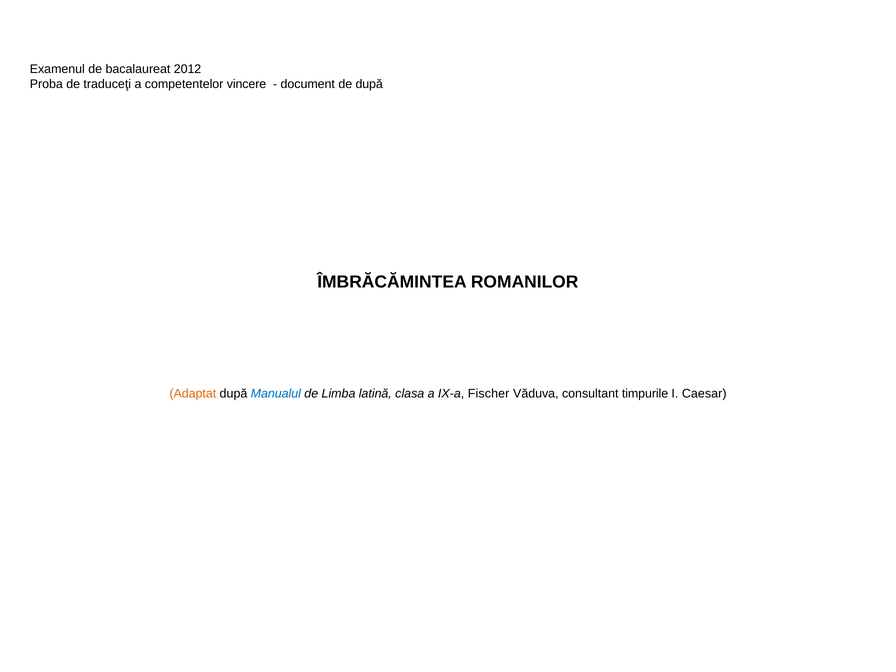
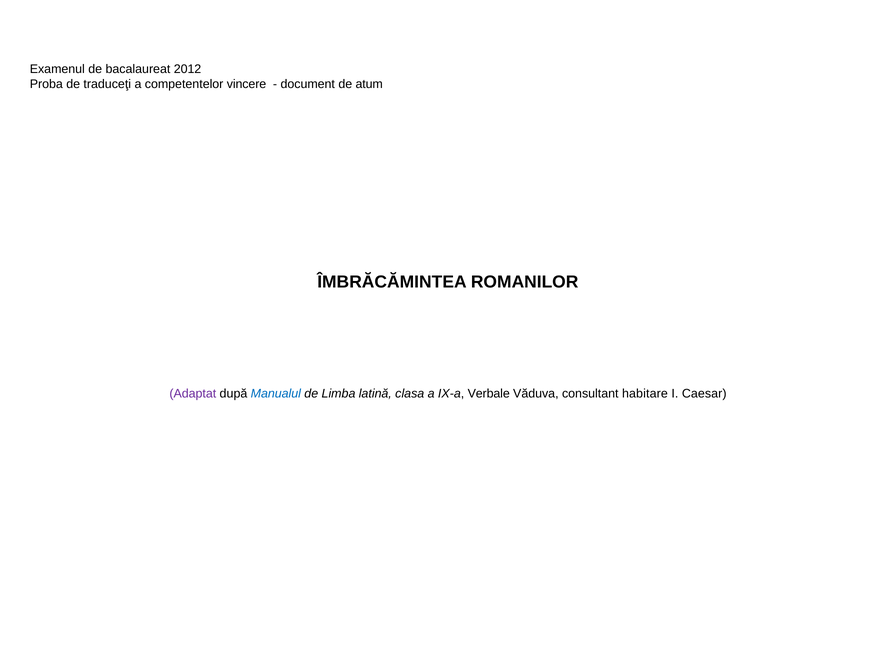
de după: după -> atum
Adaptat colour: orange -> purple
Fischer: Fischer -> Verbale
timpurile: timpurile -> habitare
